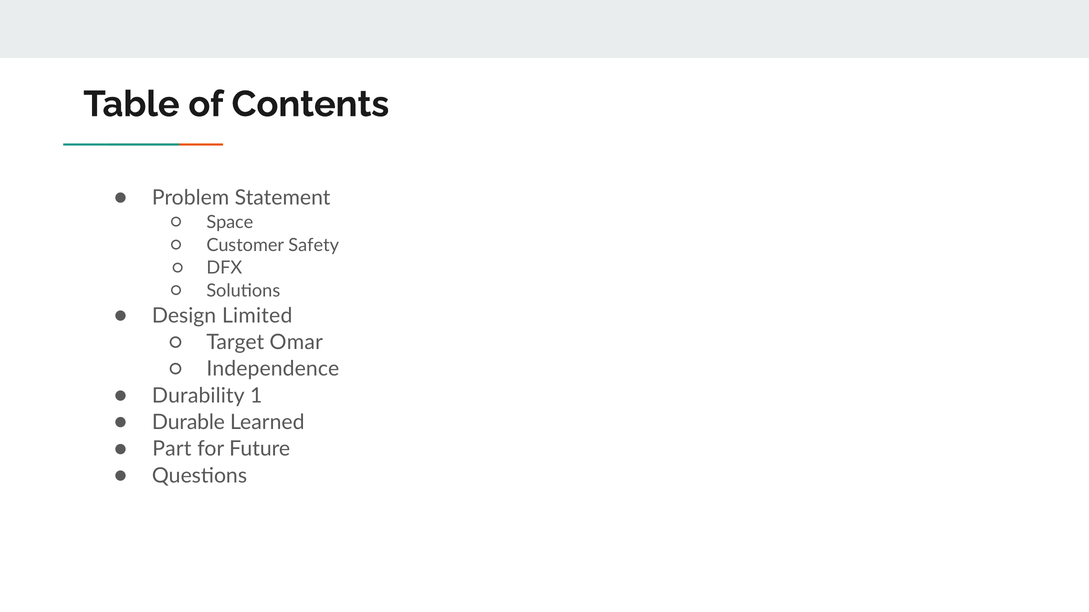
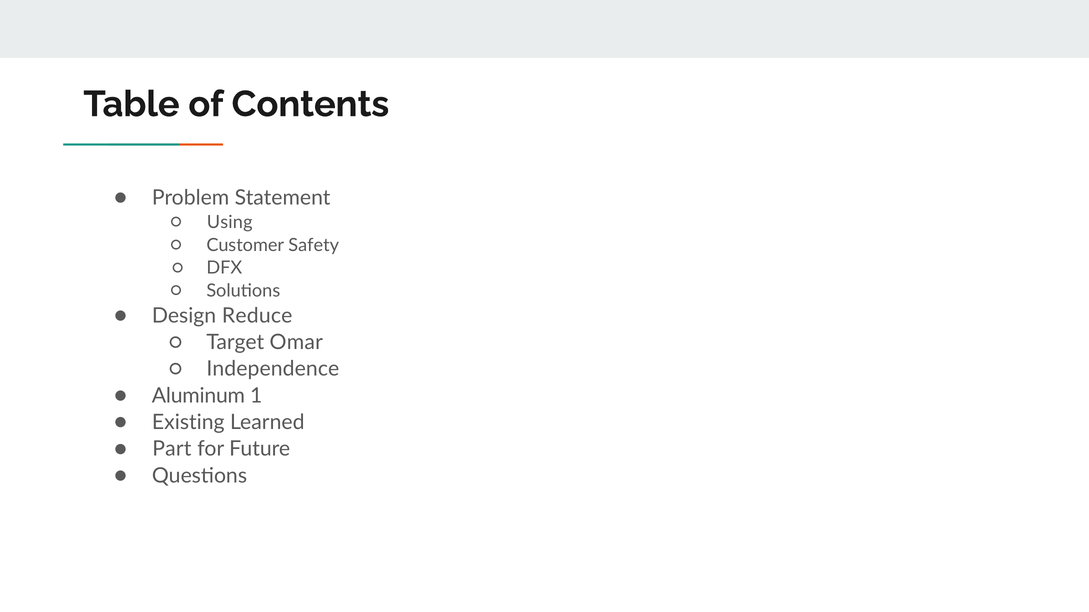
Space: Space -> Using
Limited: Limited -> Reduce
Durability: Durability -> Aluminum
Durable: Durable -> Existing
